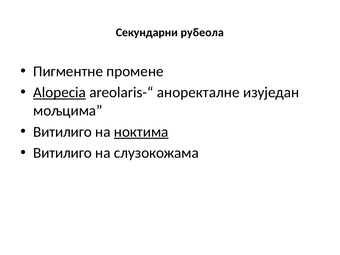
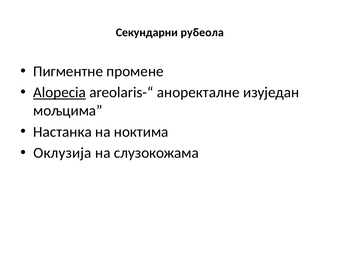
Витилиго at (63, 132): Витилиго -> Настанка
ноктима underline: present -> none
Витилиго at (63, 153): Витилиго -> Оклузија
